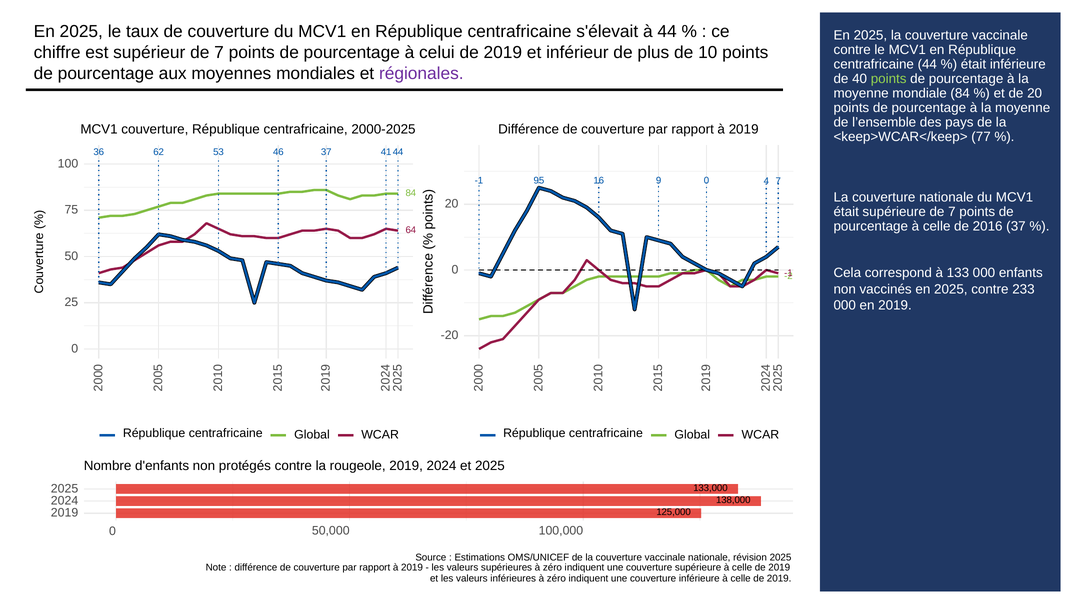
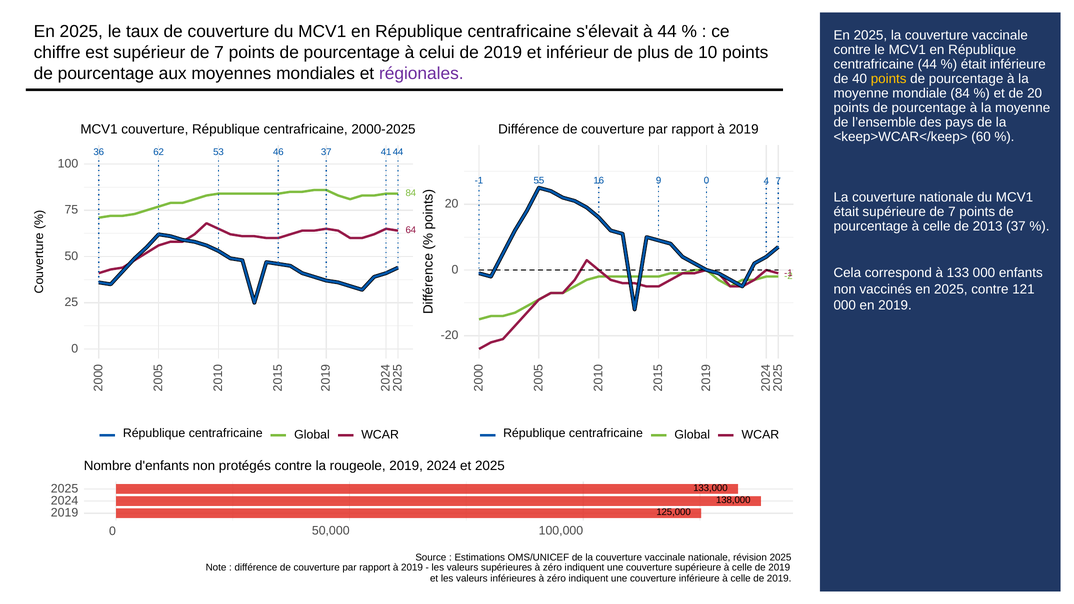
points at (889, 79) colour: light green -> yellow
77: 77 -> 60
95: 95 -> 55
2016: 2016 -> 2013
233: 233 -> 121
